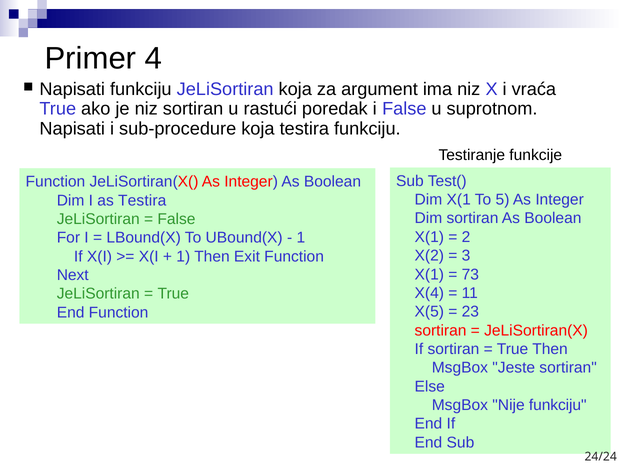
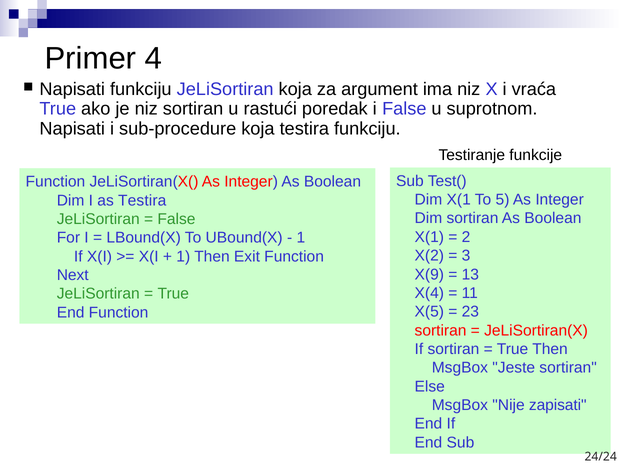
X(1 at (429, 275): X(1 -> X(9
73: 73 -> 13
Nije funkciju: funkciju -> zapisati
